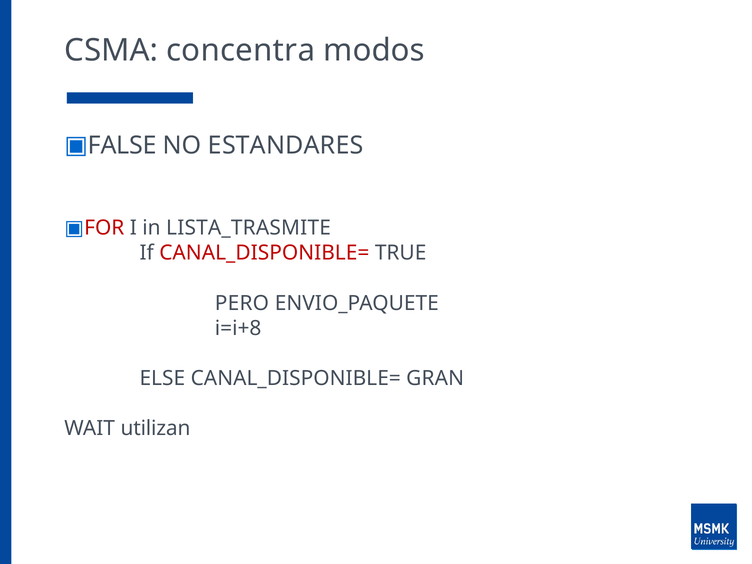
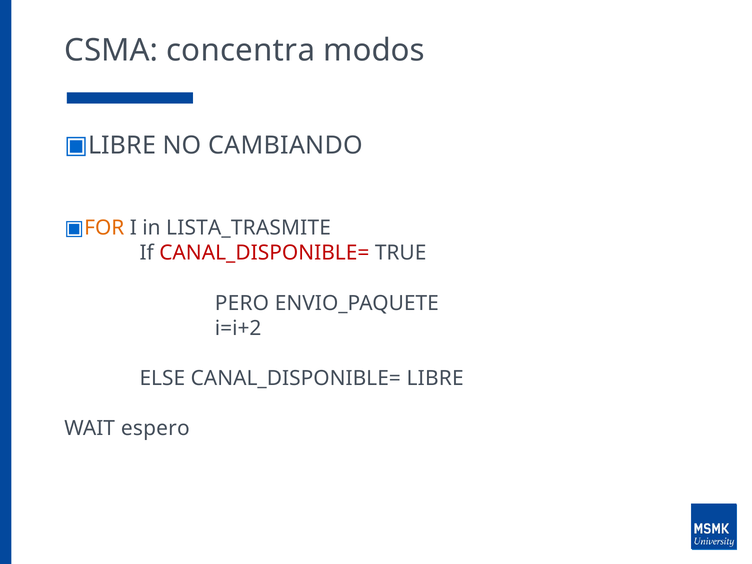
FALSE at (122, 145): FALSE -> LIBRE
ESTANDARES: ESTANDARES -> CAMBIANDO
FOR colour: red -> orange
i=i+8: i=i+8 -> i=i+2
CANAL_DISPONIBLE= GRAN: GRAN -> LIBRE
utilizan: utilizan -> espero
